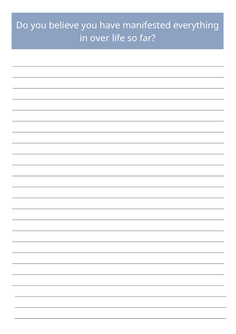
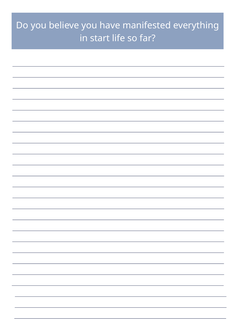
over: over -> start
